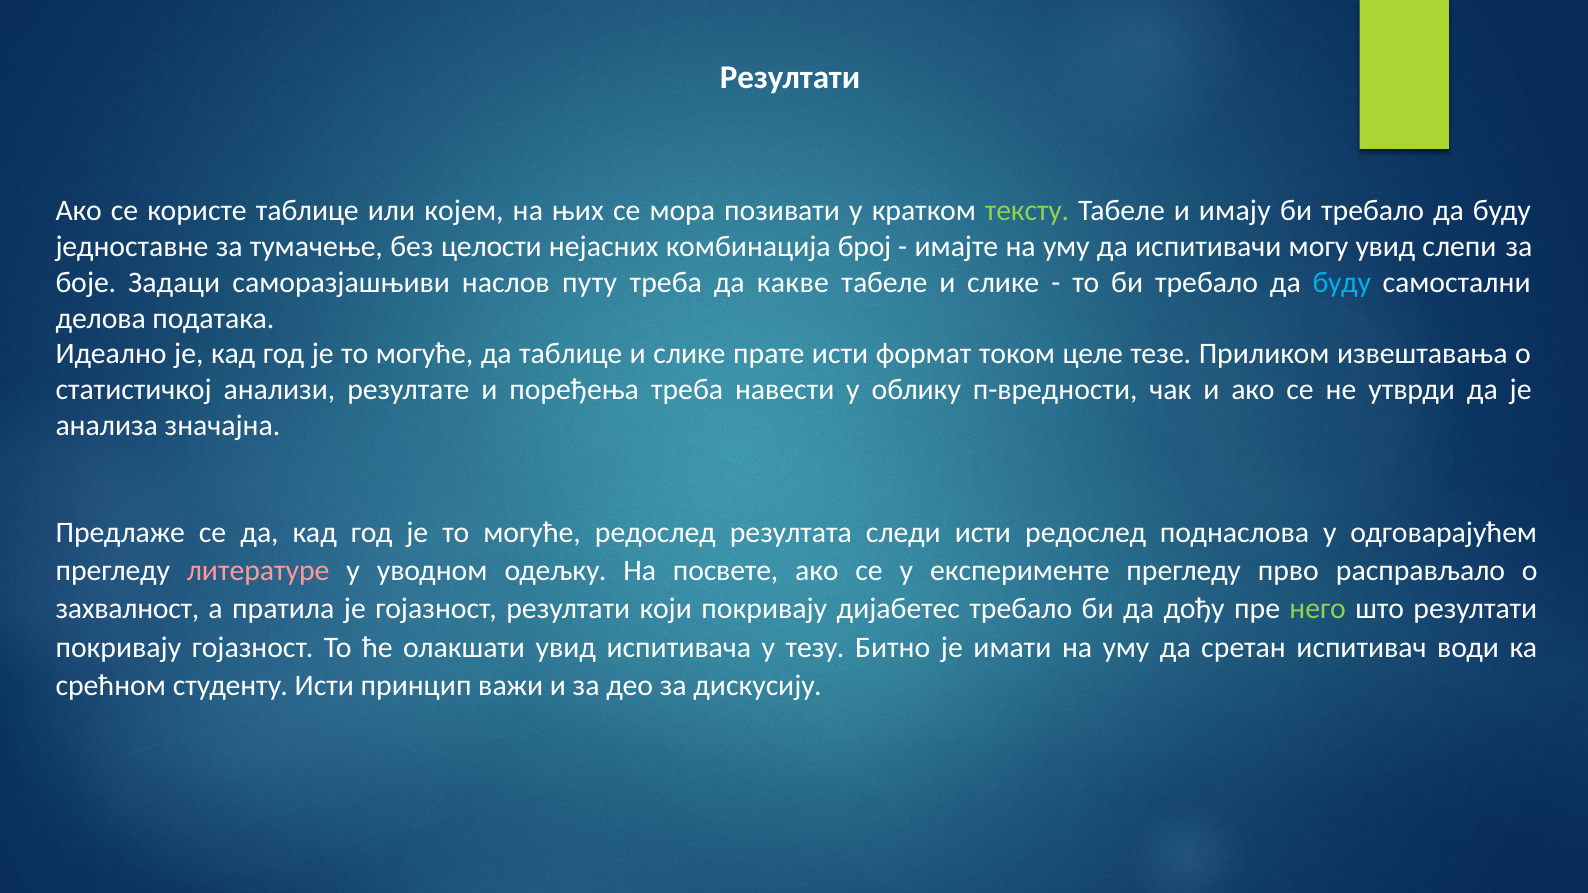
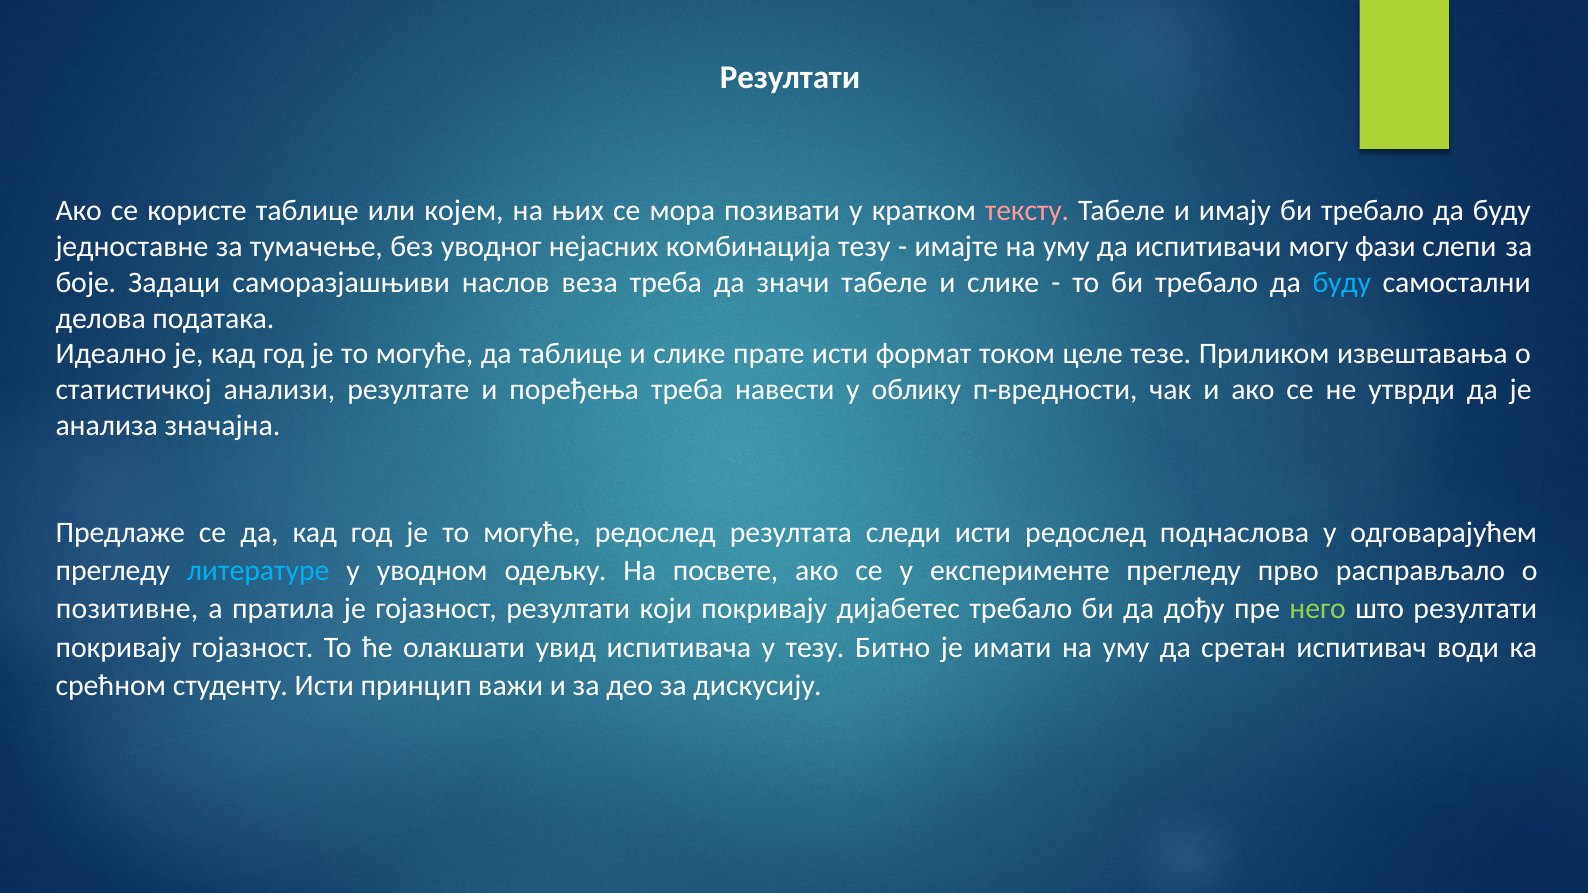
тексту colour: light green -> pink
целости: целости -> уводног
комбинација број: број -> тезу
могу увид: увид -> фази
путу: путу -> веза
какве: какве -> значи
литературе colour: pink -> light blue
захвалност: захвалност -> позитивне
